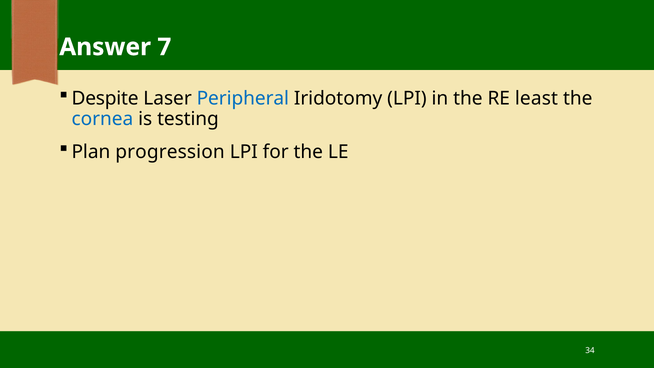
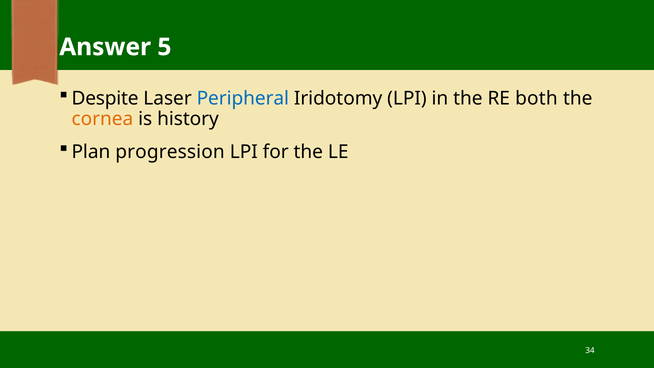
7: 7 -> 5
least: least -> both
cornea colour: blue -> orange
testing: testing -> history
